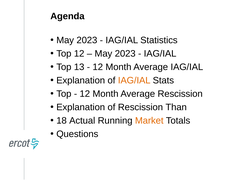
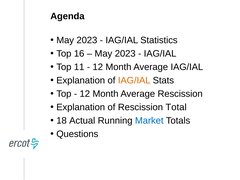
Top 12: 12 -> 16
13: 13 -> 11
Than: Than -> Total
Market colour: orange -> blue
